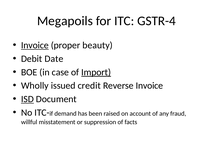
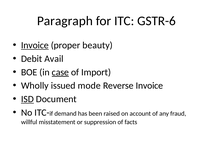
Megapoils: Megapoils -> Paragraph
GSTR-4: GSTR-4 -> GSTR-6
Date: Date -> Avail
case underline: none -> present
Import underline: present -> none
credit: credit -> mode
